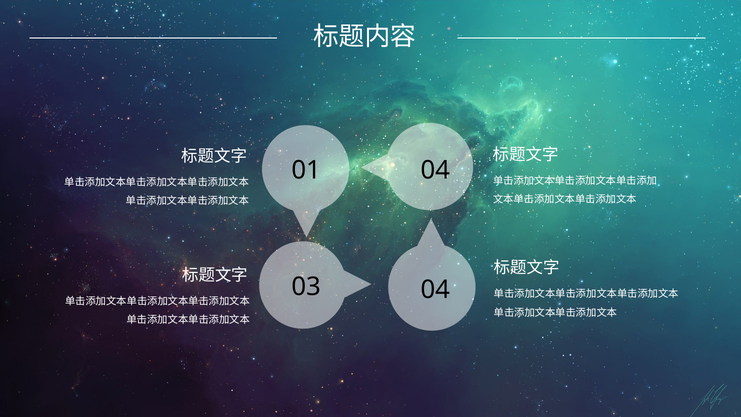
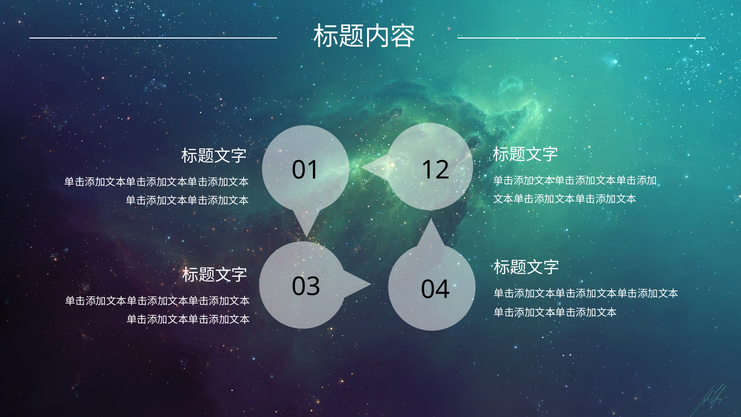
01 04: 04 -> 12
